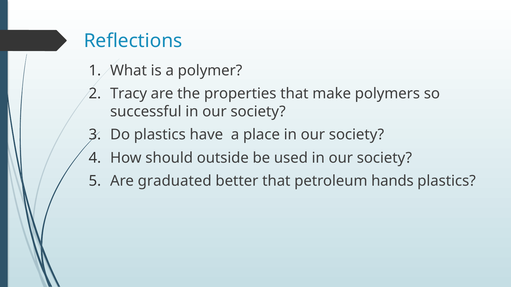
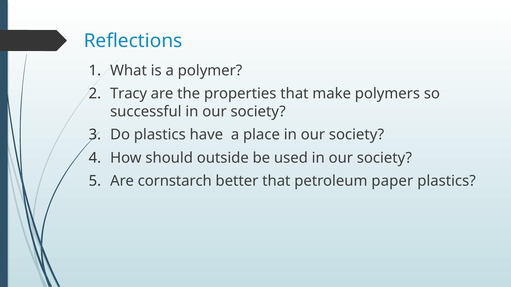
graduated: graduated -> cornstarch
hands: hands -> paper
